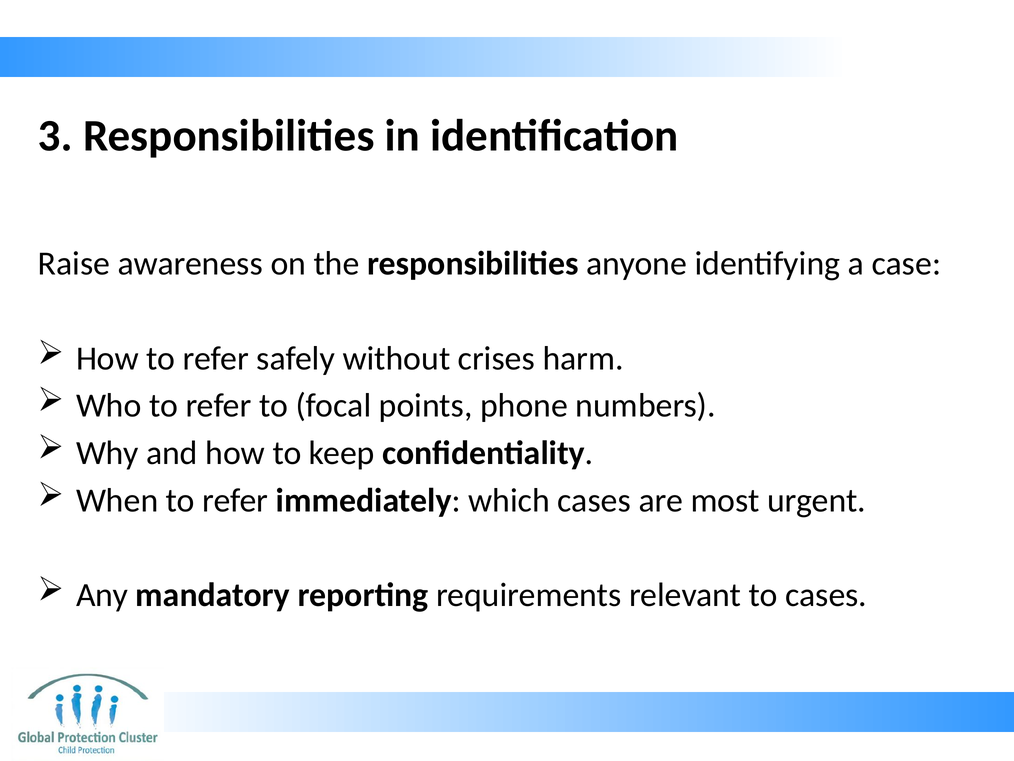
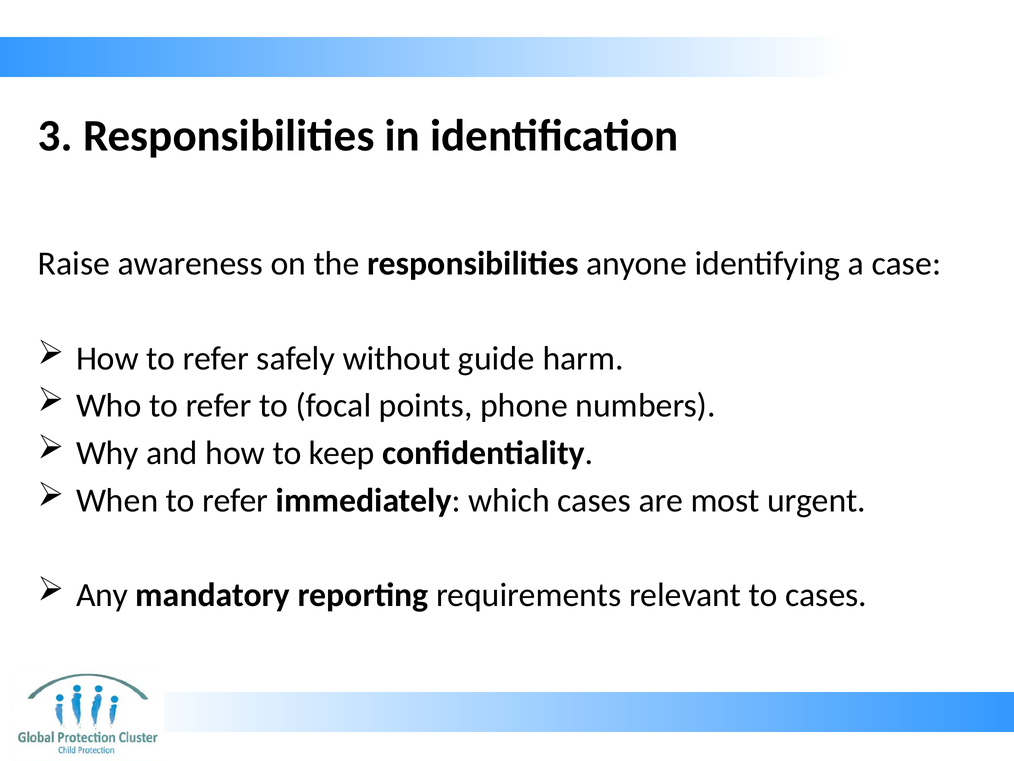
crises: crises -> guide
